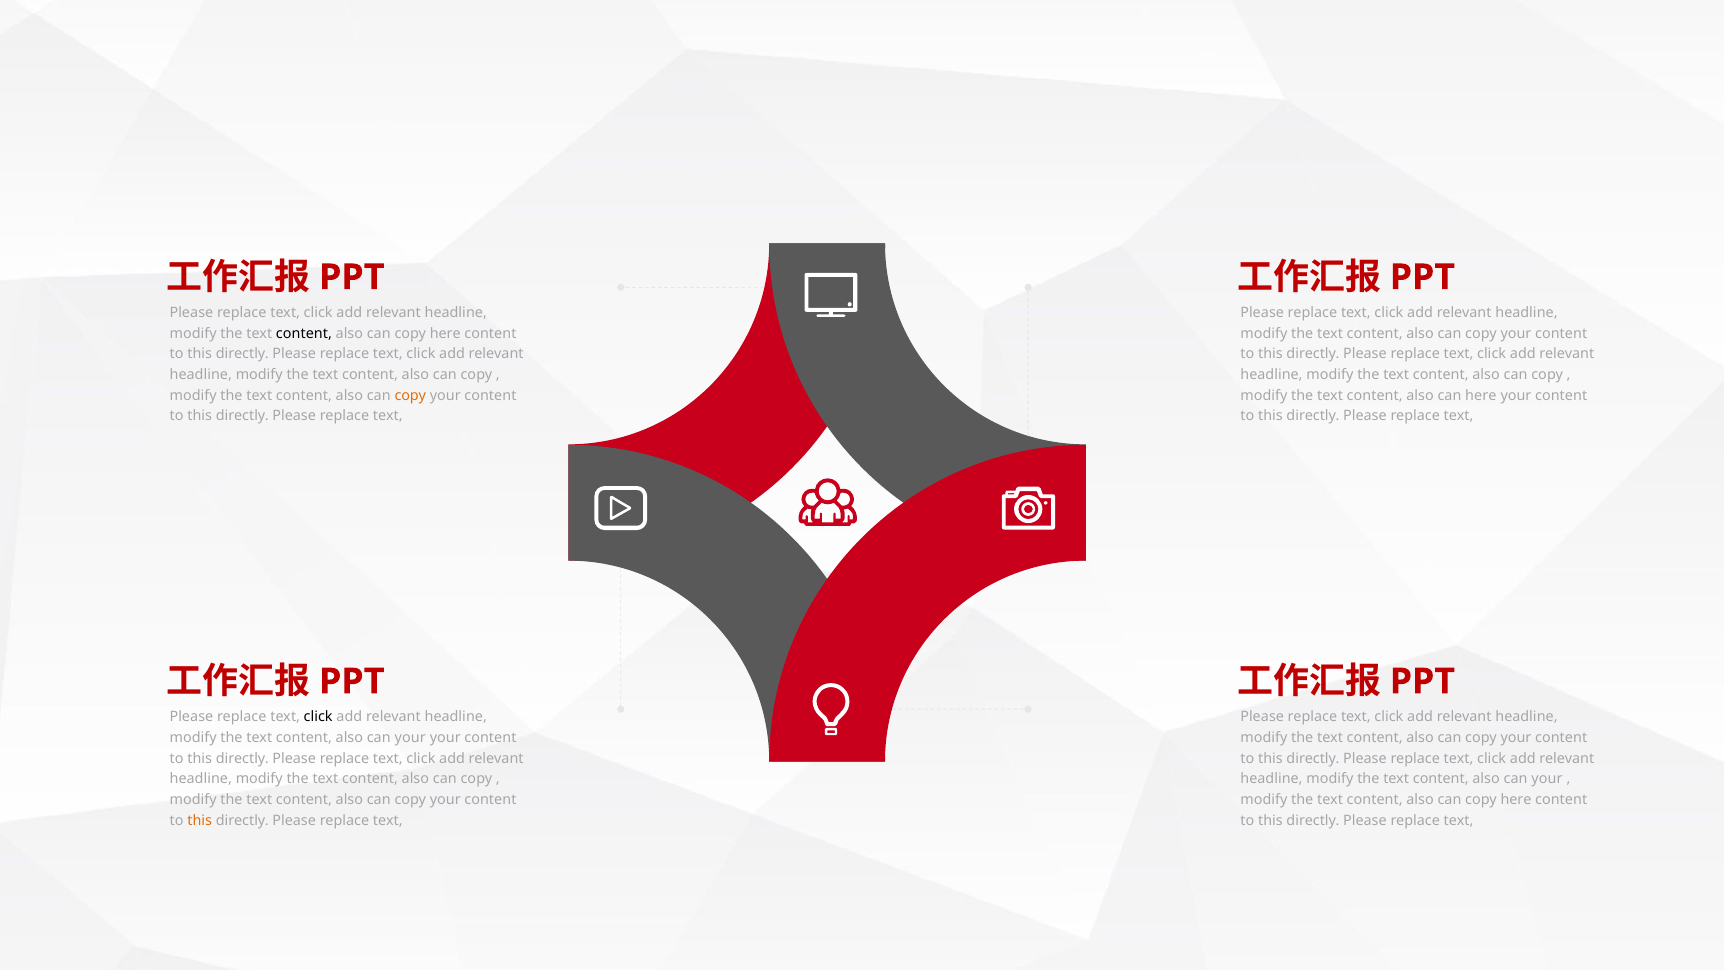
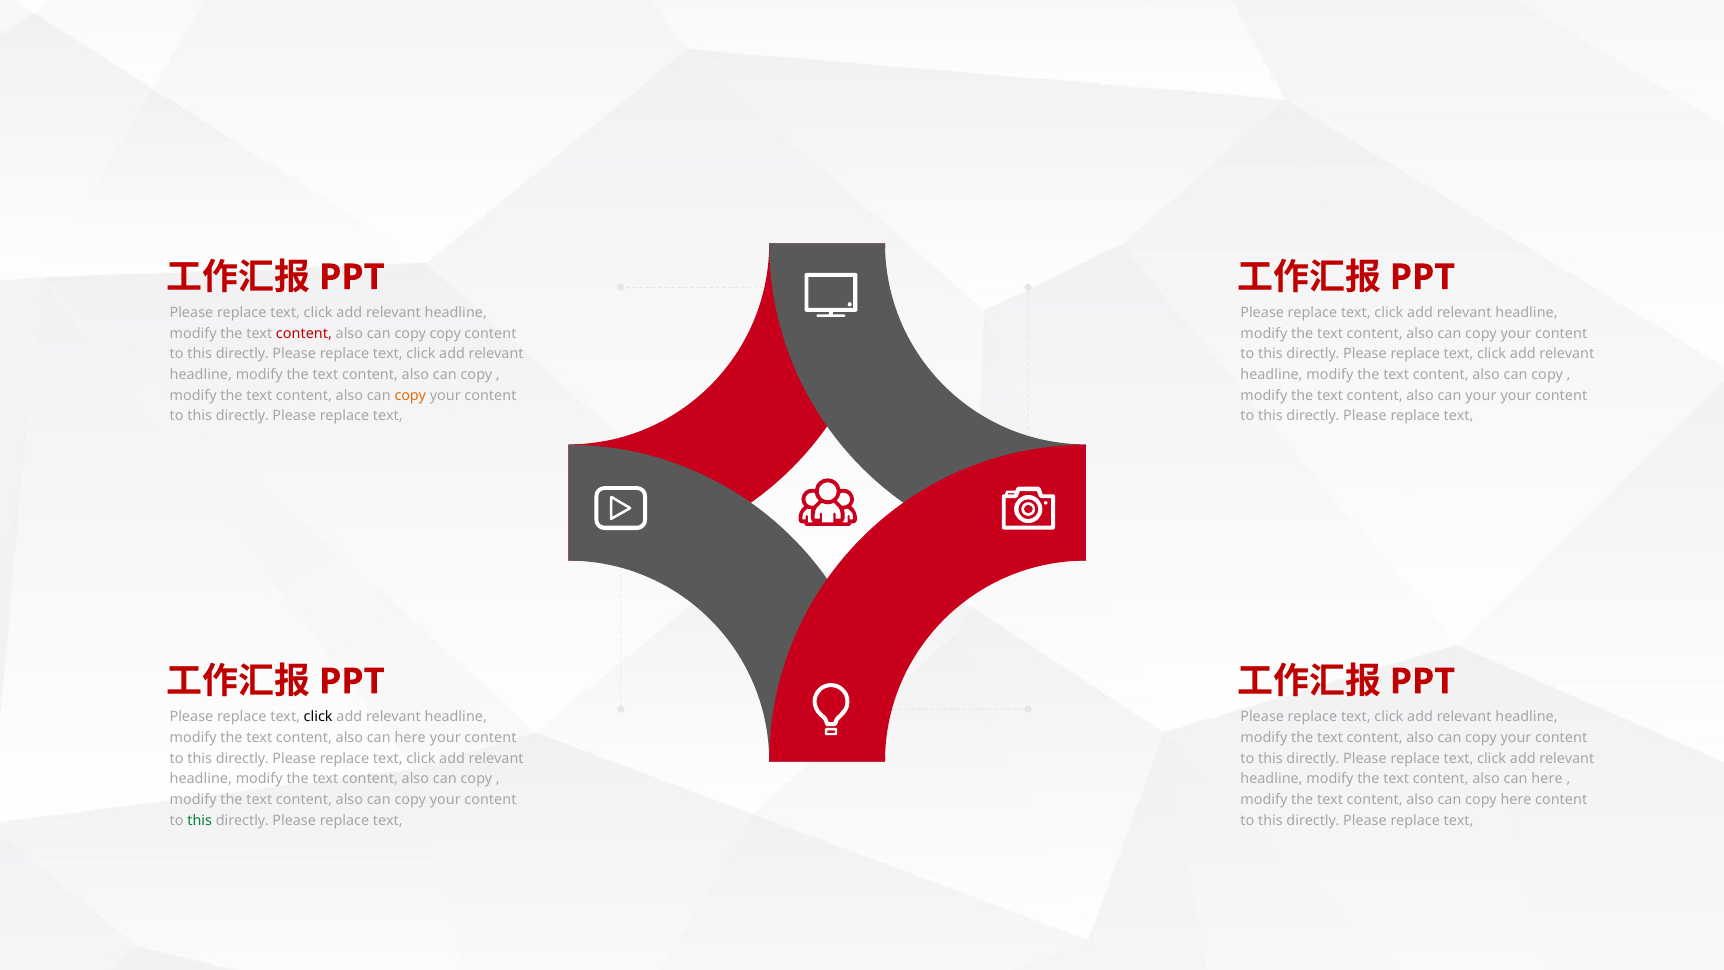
content at (304, 334) colour: black -> red
here at (445, 334): here -> copy
can here: here -> your
your at (410, 738): your -> here
your at (1547, 779): your -> here
this at (200, 820) colour: orange -> green
